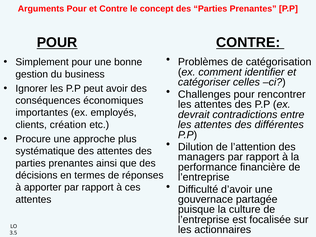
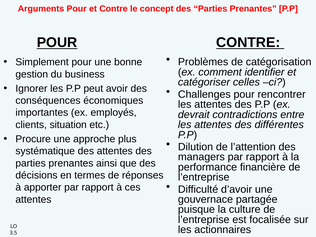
création: création -> situation
